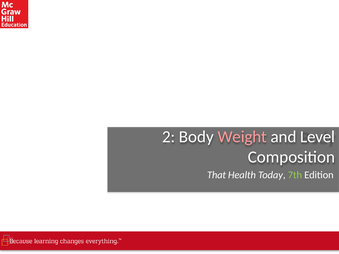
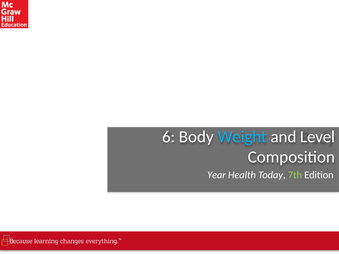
2: 2 -> 6
Weight colour: pink -> light blue
That: That -> Year
